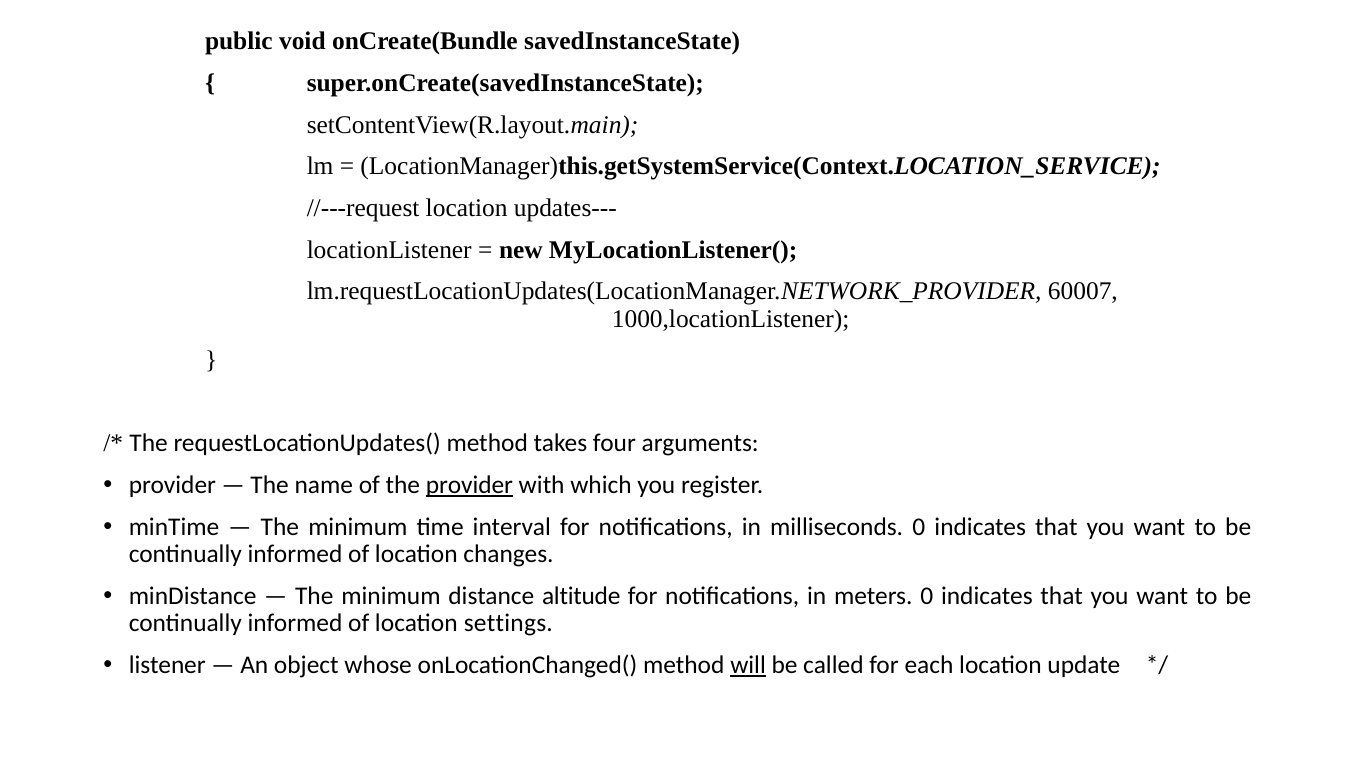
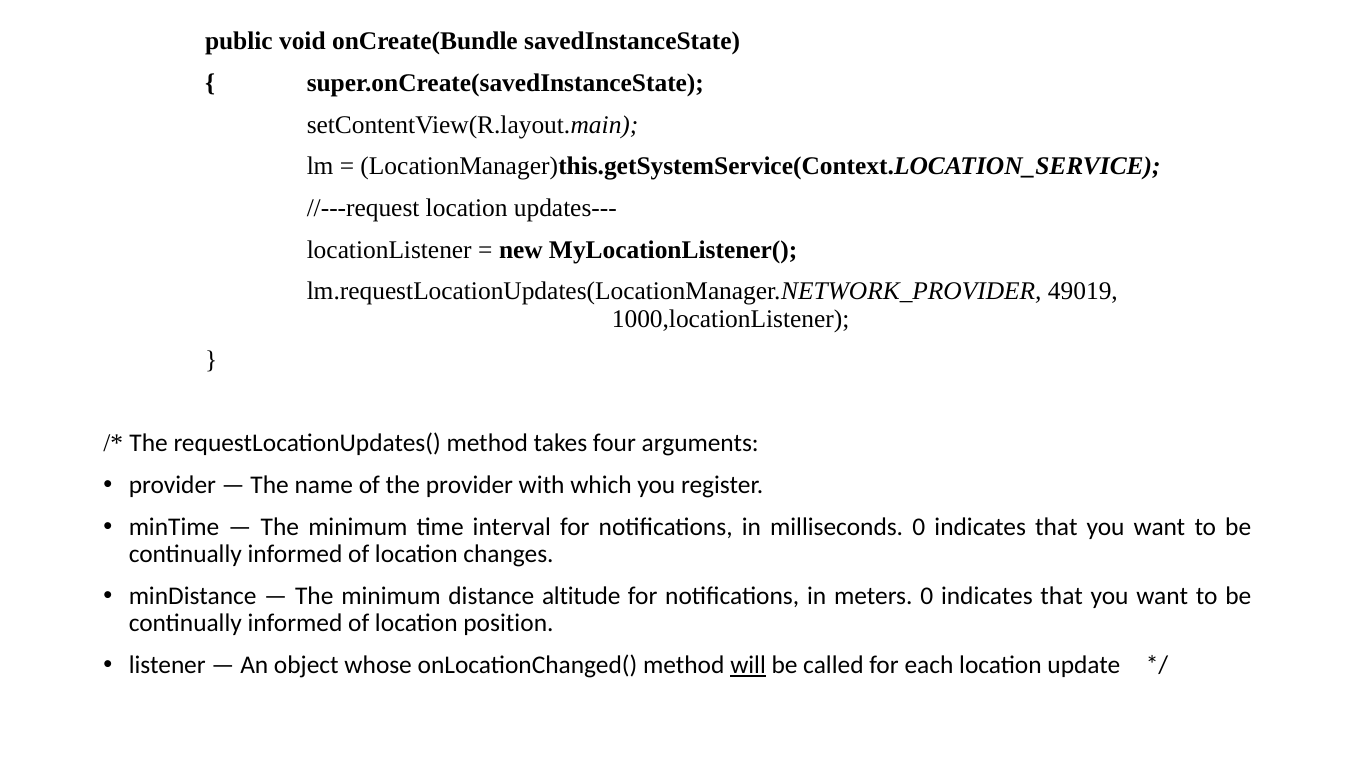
60007: 60007 -> 49019
provider at (469, 485) underline: present -> none
settings: settings -> position
